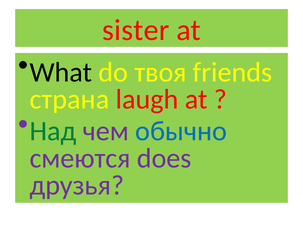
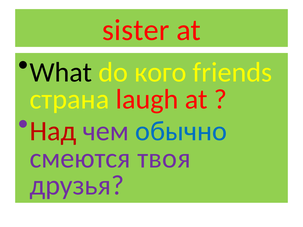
твоя: твоя -> кого
Над colour: green -> red
does: does -> твоя
